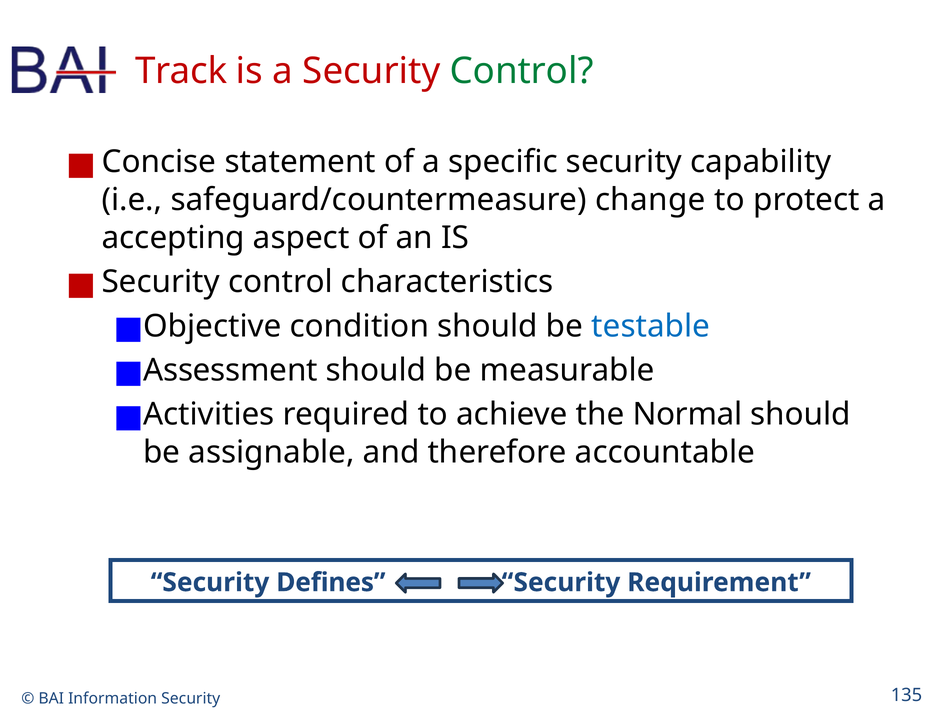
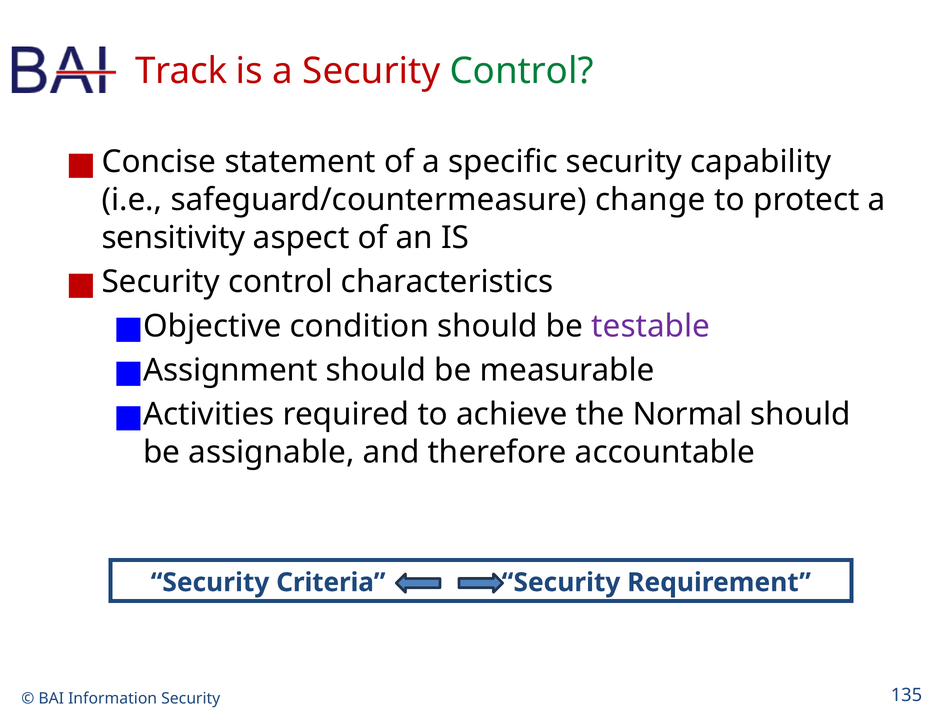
accepting: accepting -> sensitivity
testable colour: blue -> purple
Assessment: Assessment -> Assignment
Defines: Defines -> Criteria
